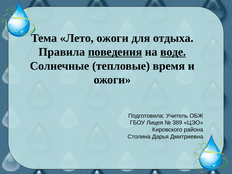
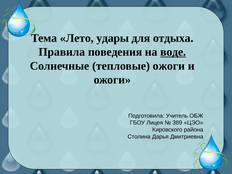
Лето ожоги: ожоги -> удары
поведения underline: present -> none
тепловые время: время -> ожоги
